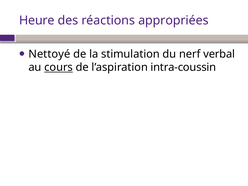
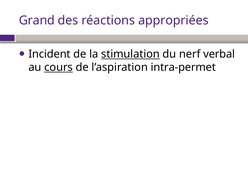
Heure: Heure -> Grand
Nettoyé: Nettoyé -> Incident
stimulation underline: none -> present
intra-coussin: intra-coussin -> intra-permet
